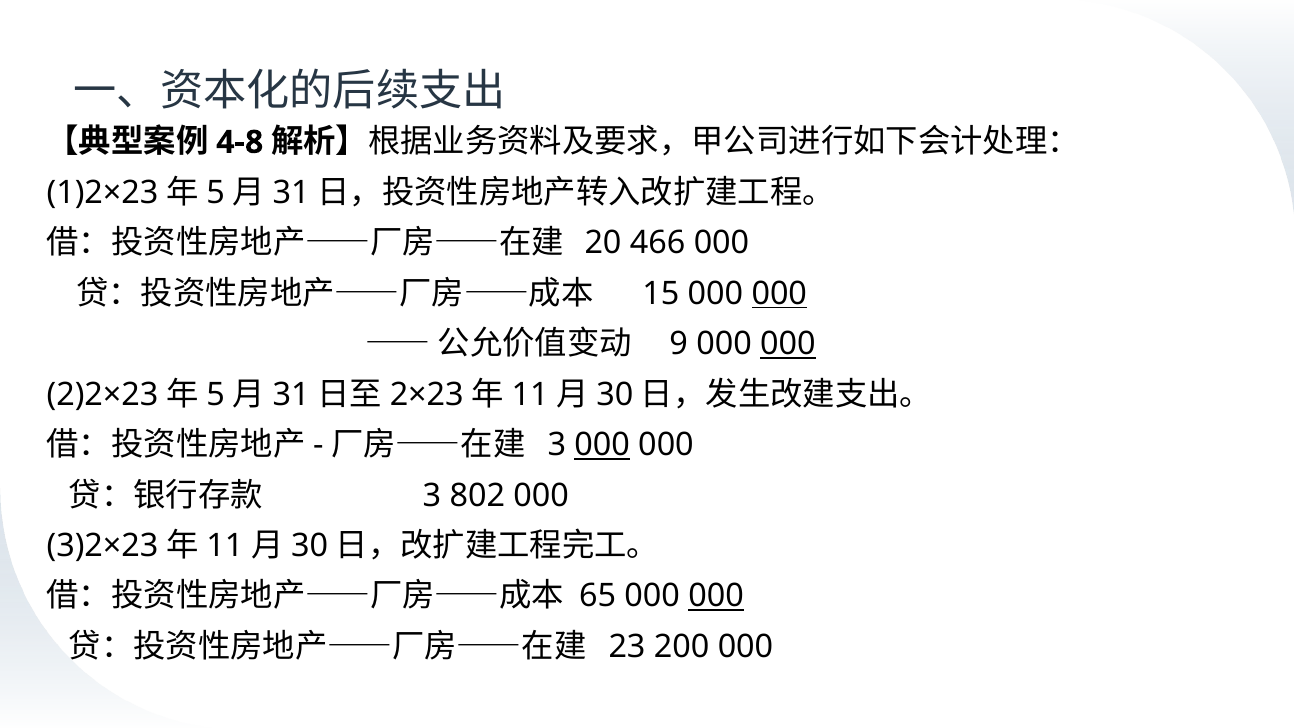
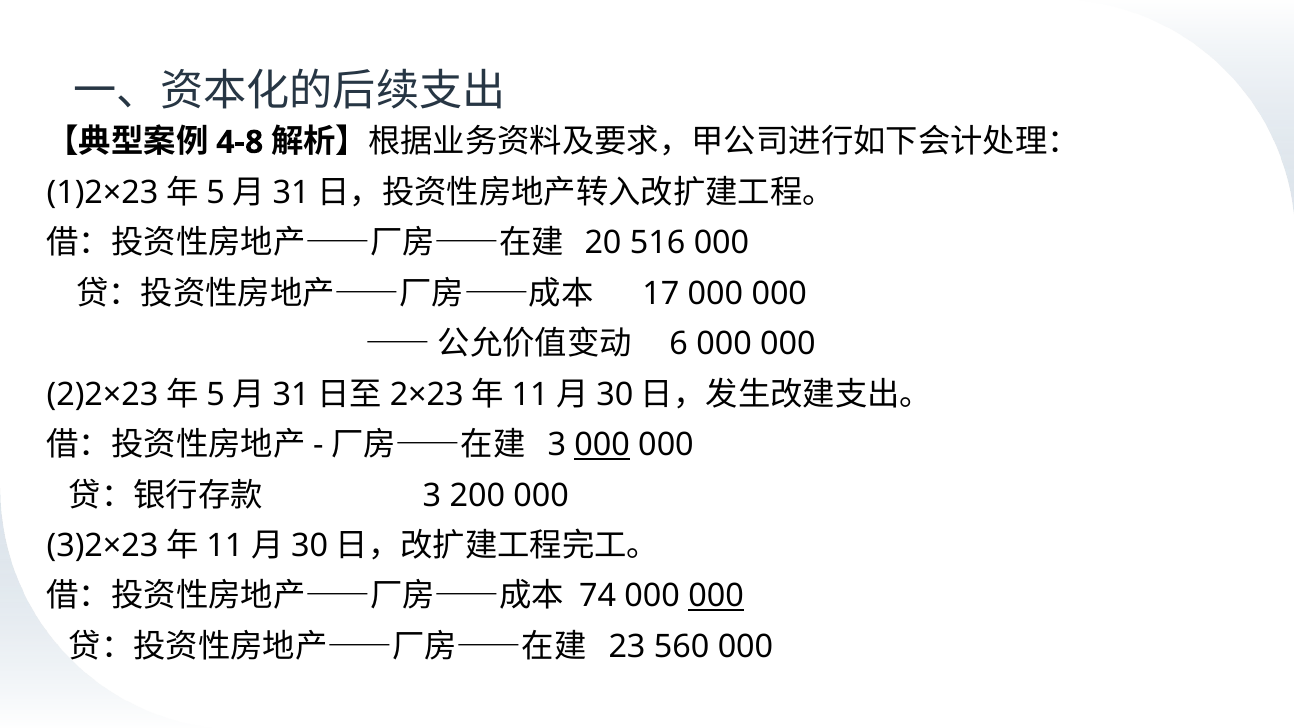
466: 466 -> 516
15: 15 -> 17
000 at (779, 294) underline: present -> none
9: 9 -> 6
000 at (788, 344) underline: present -> none
802: 802 -> 200
65: 65 -> 74
200: 200 -> 560
